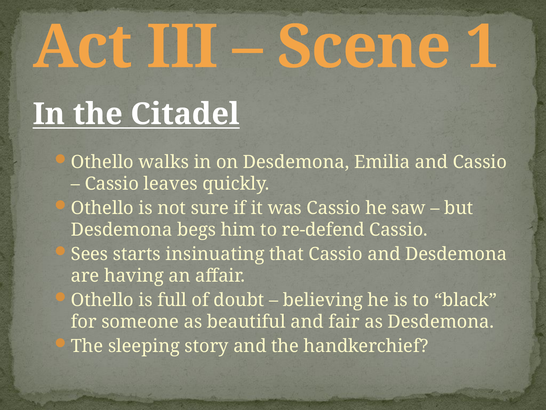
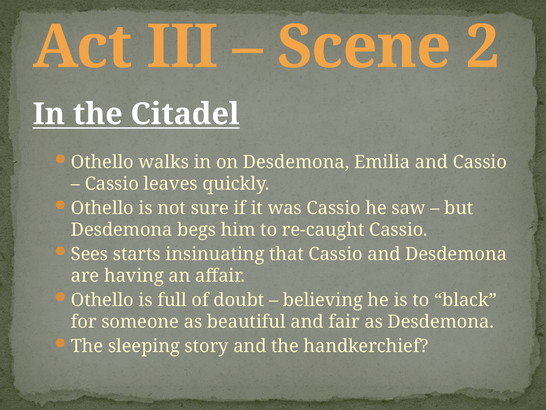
1: 1 -> 2
re-defend: re-defend -> re-caught
